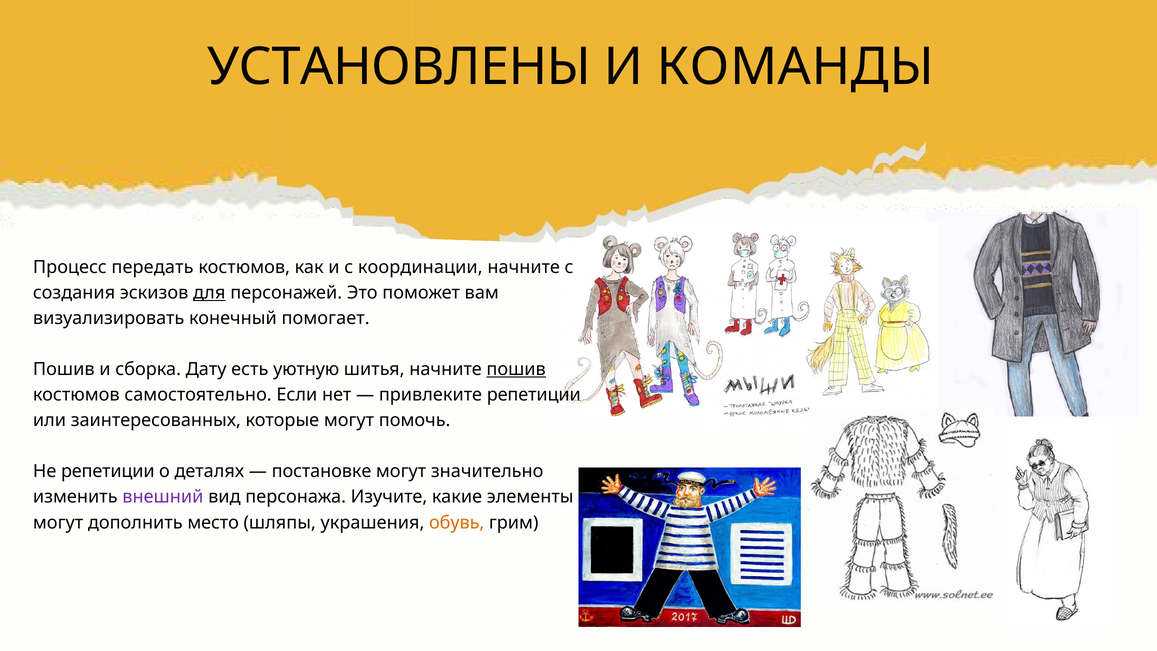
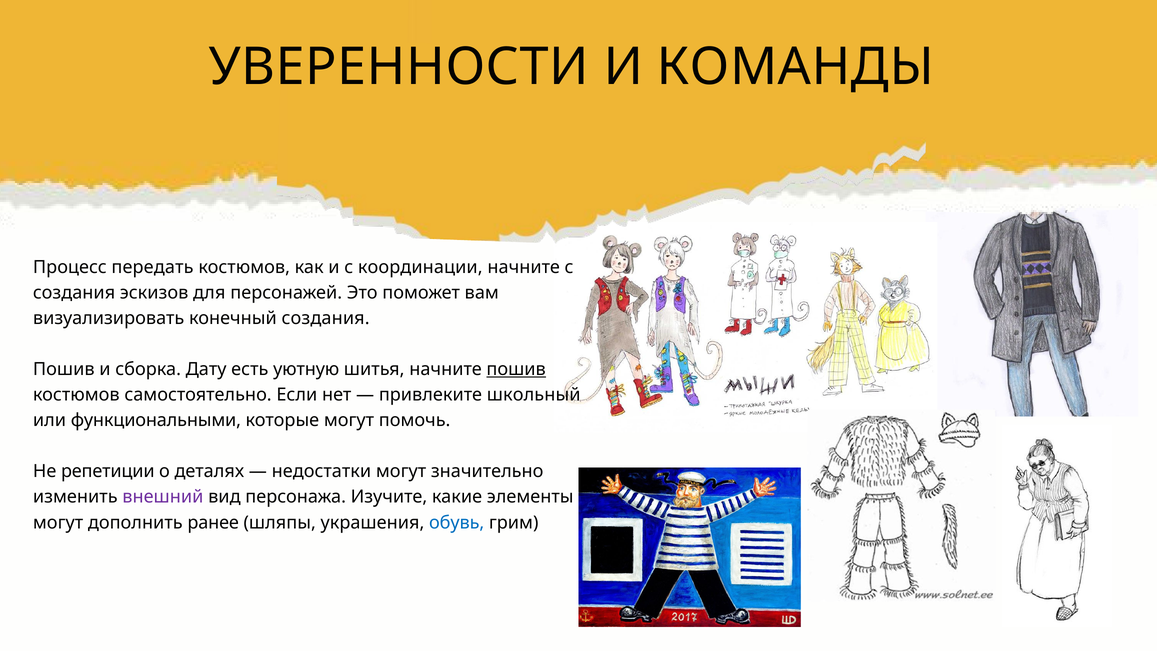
УСТАНОВЛЕНЫ: УСТАНОВЛЕНЫ -> УВЕРЕННОСТИ
для underline: present -> none
конечный помогает: помогает -> создания
привлеките репетиции: репетиции -> школьный
заинтересованных: заинтересованных -> функциональными
постановке: постановке -> недостатки
место: место -> ранее
обувь colour: orange -> blue
